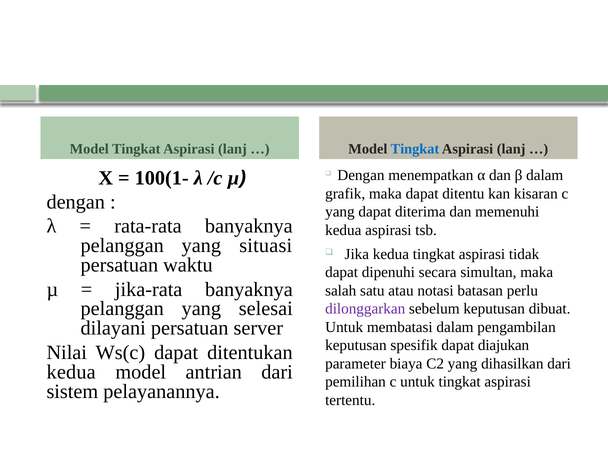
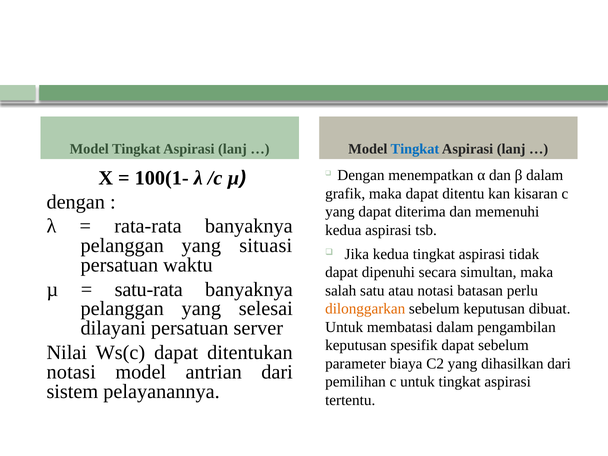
jika-rata: jika-rata -> satu-rata
dilonggarkan colour: purple -> orange
dapat diajukan: diajukan -> sebelum
kedua at (71, 372): kedua -> notasi
